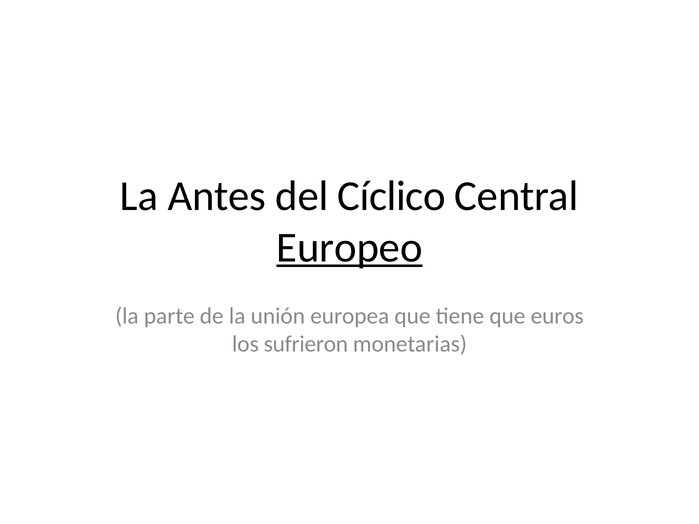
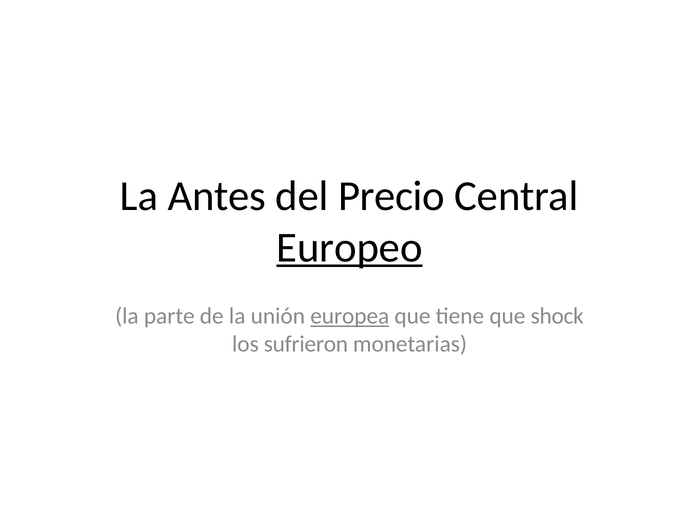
Cíclico: Cíclico -> Precio
europea underline: none -> present
euros: euros -> shock
